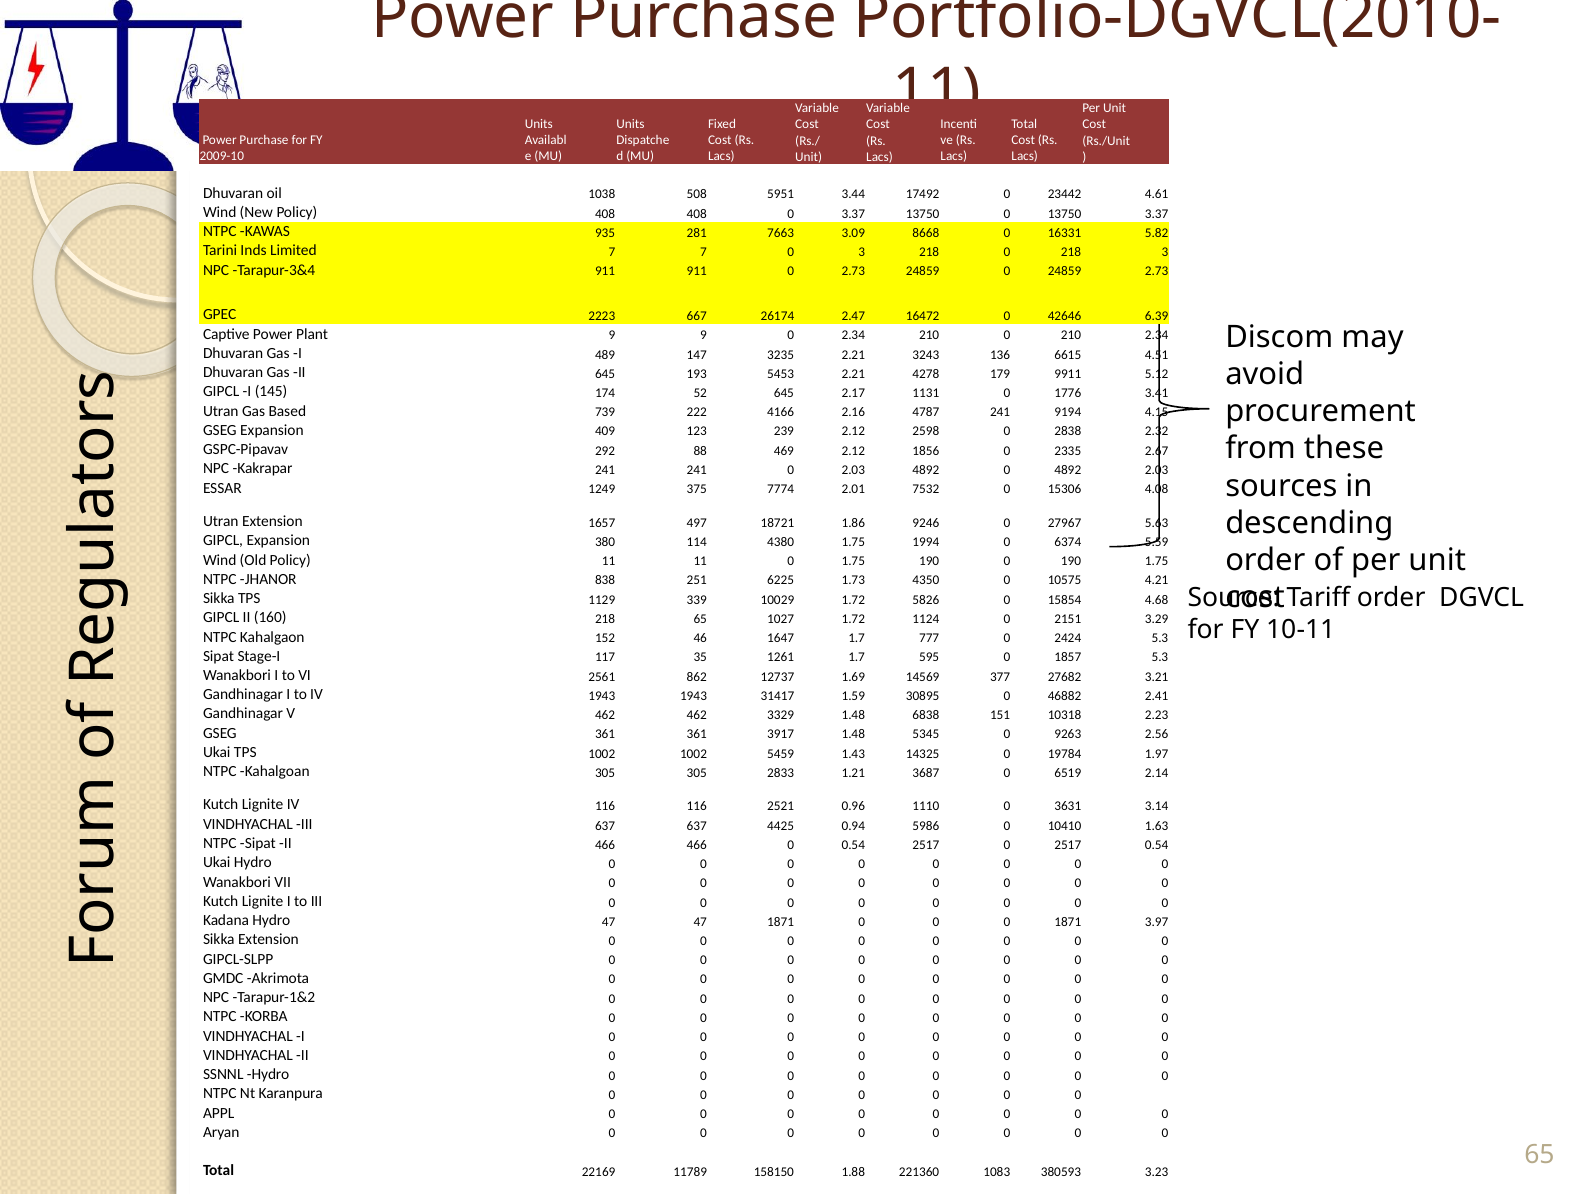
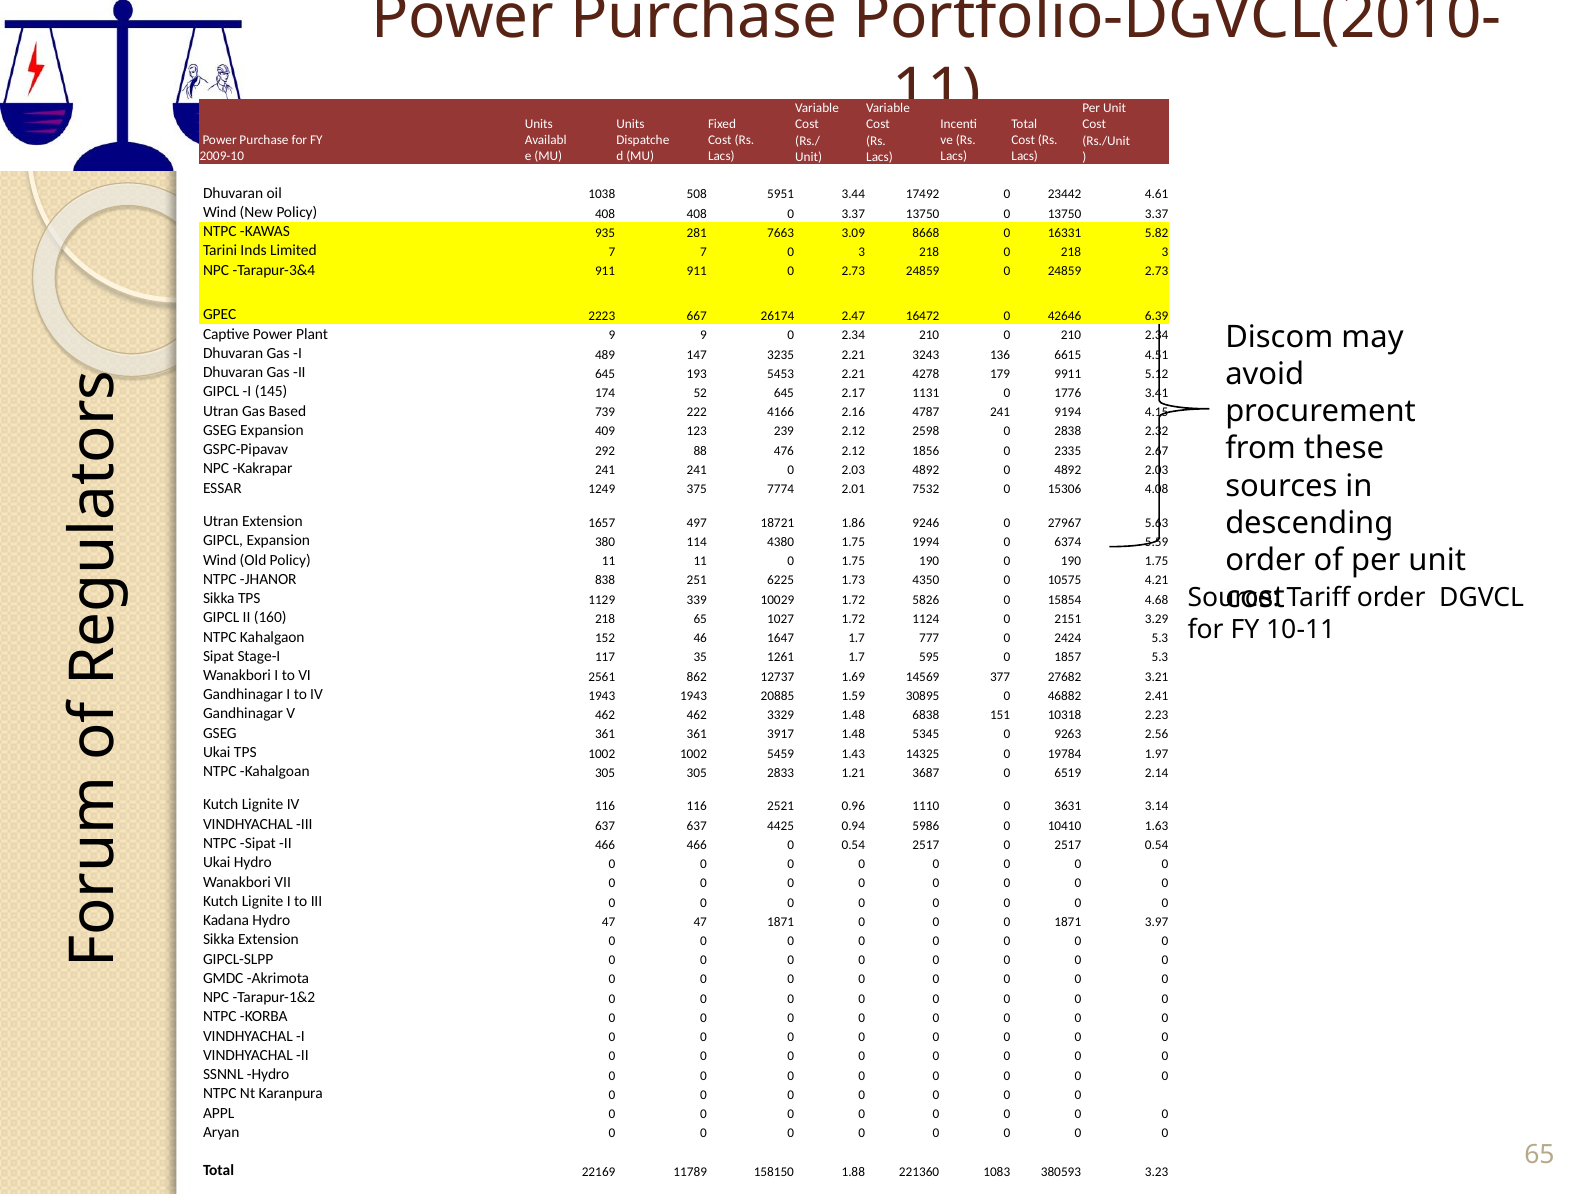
469: 469 -> 476
31417: 31417 -> 20885
